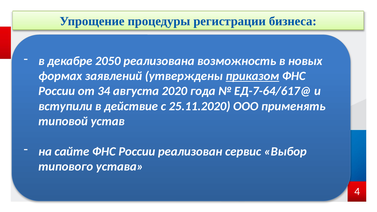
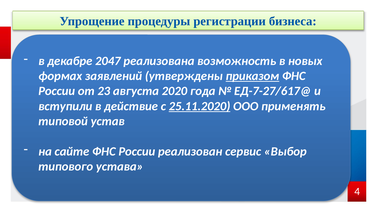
2050: 2050 -> 2047
34: 34 -> 23
ЕД-7-64/617@: ЕД-7-64/617@ -> ЕД-7-27/617@
25.11.2020 underline: none -> present
